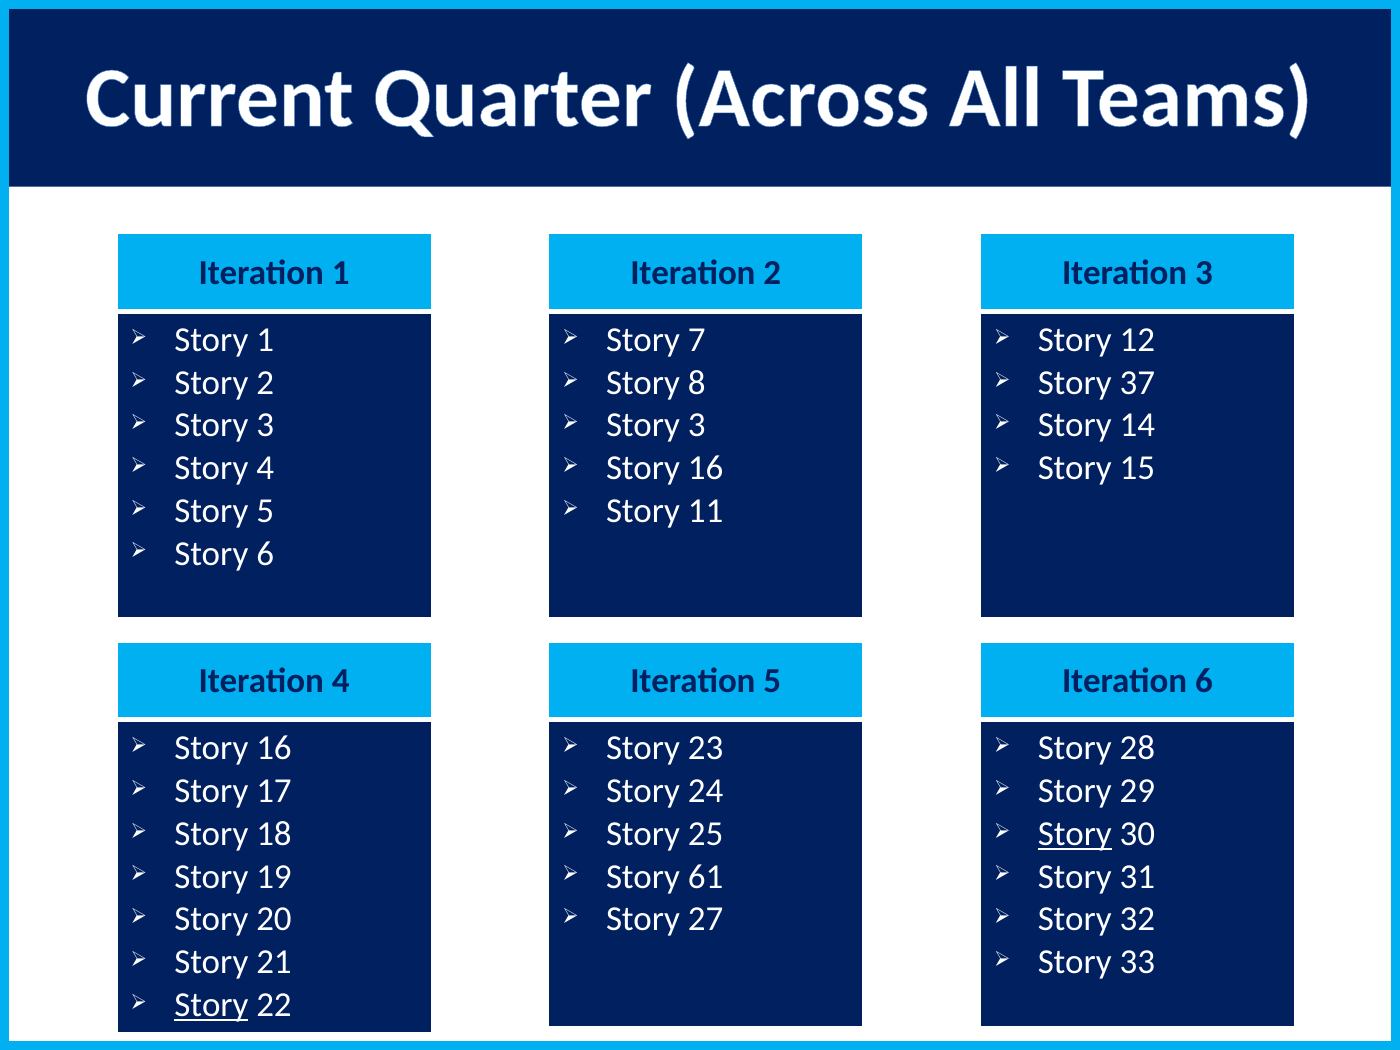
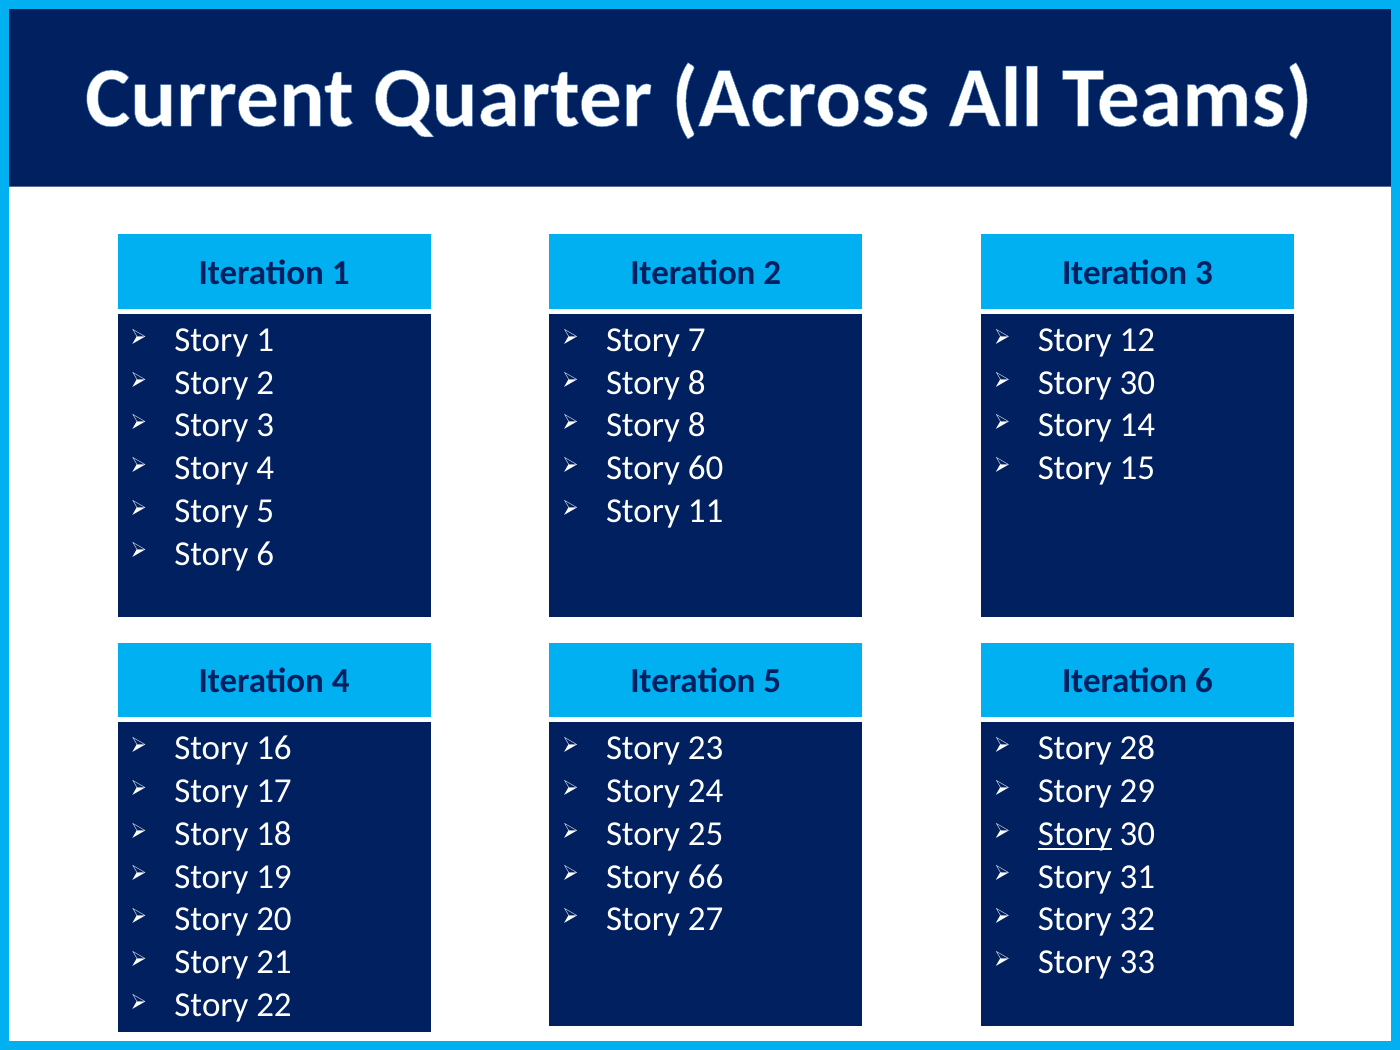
37 at (1137, 383): 37 -> 30
3 at (697, 425): 3 -> 8
16 at (706, 468): 16 -> 60
61: 61 -> 66
Story at (211, 1005) underline: present -> none
